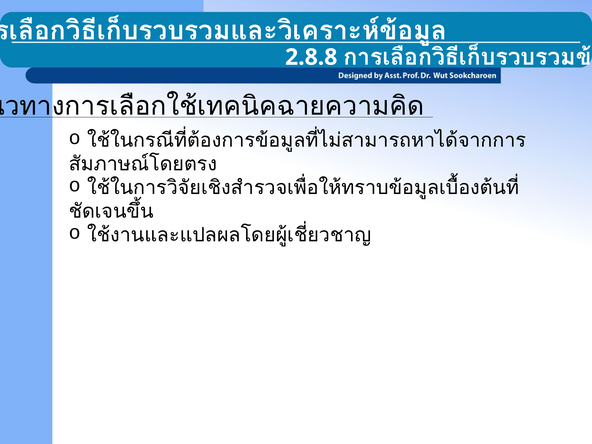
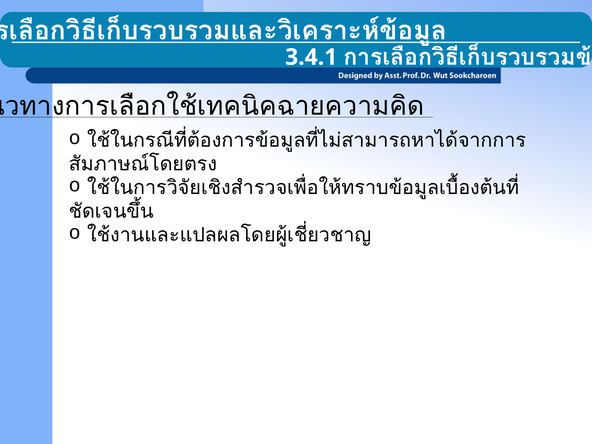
2.8.8: 2.8.8 -> 3.4.1
